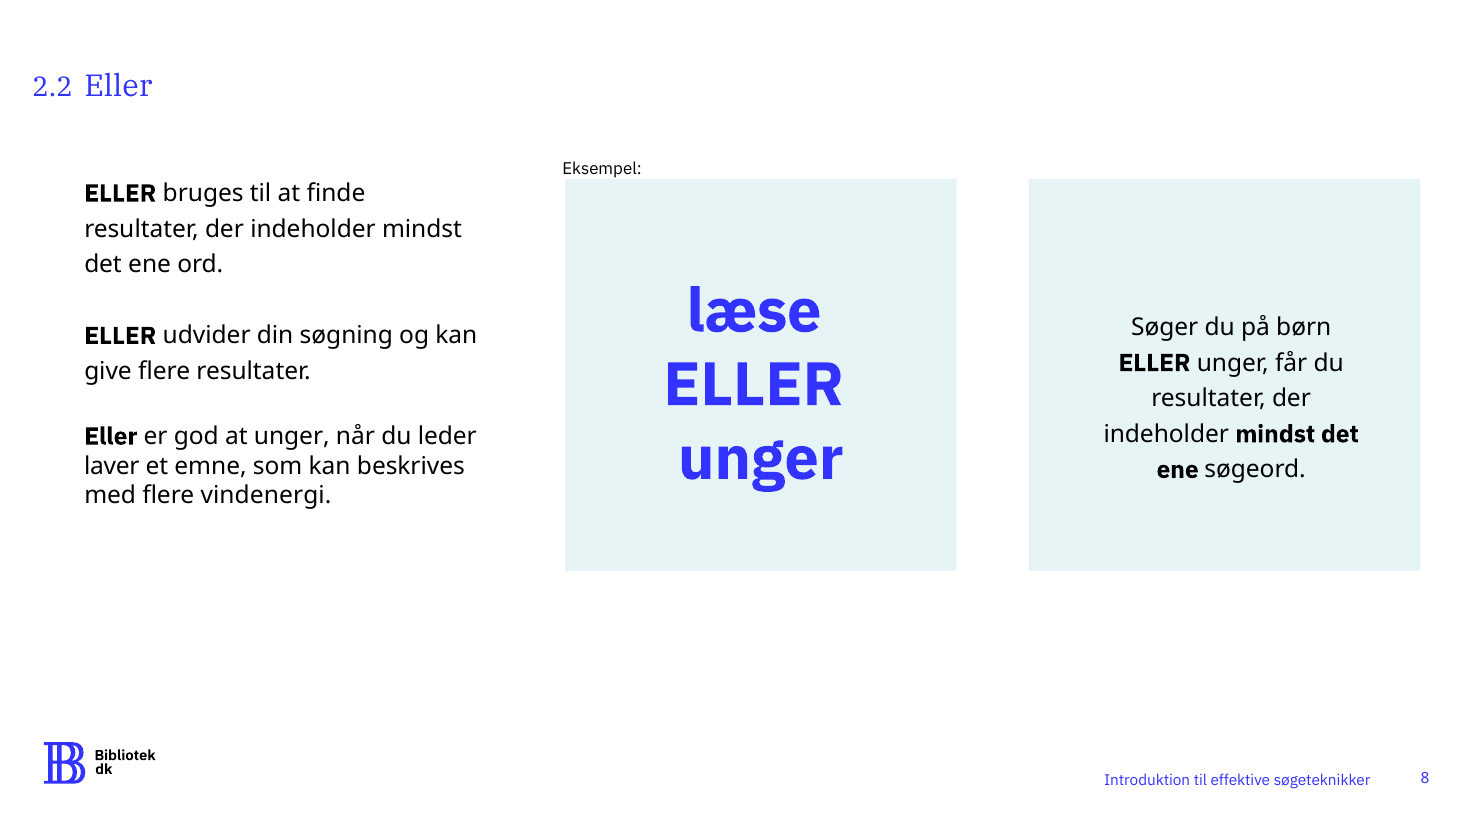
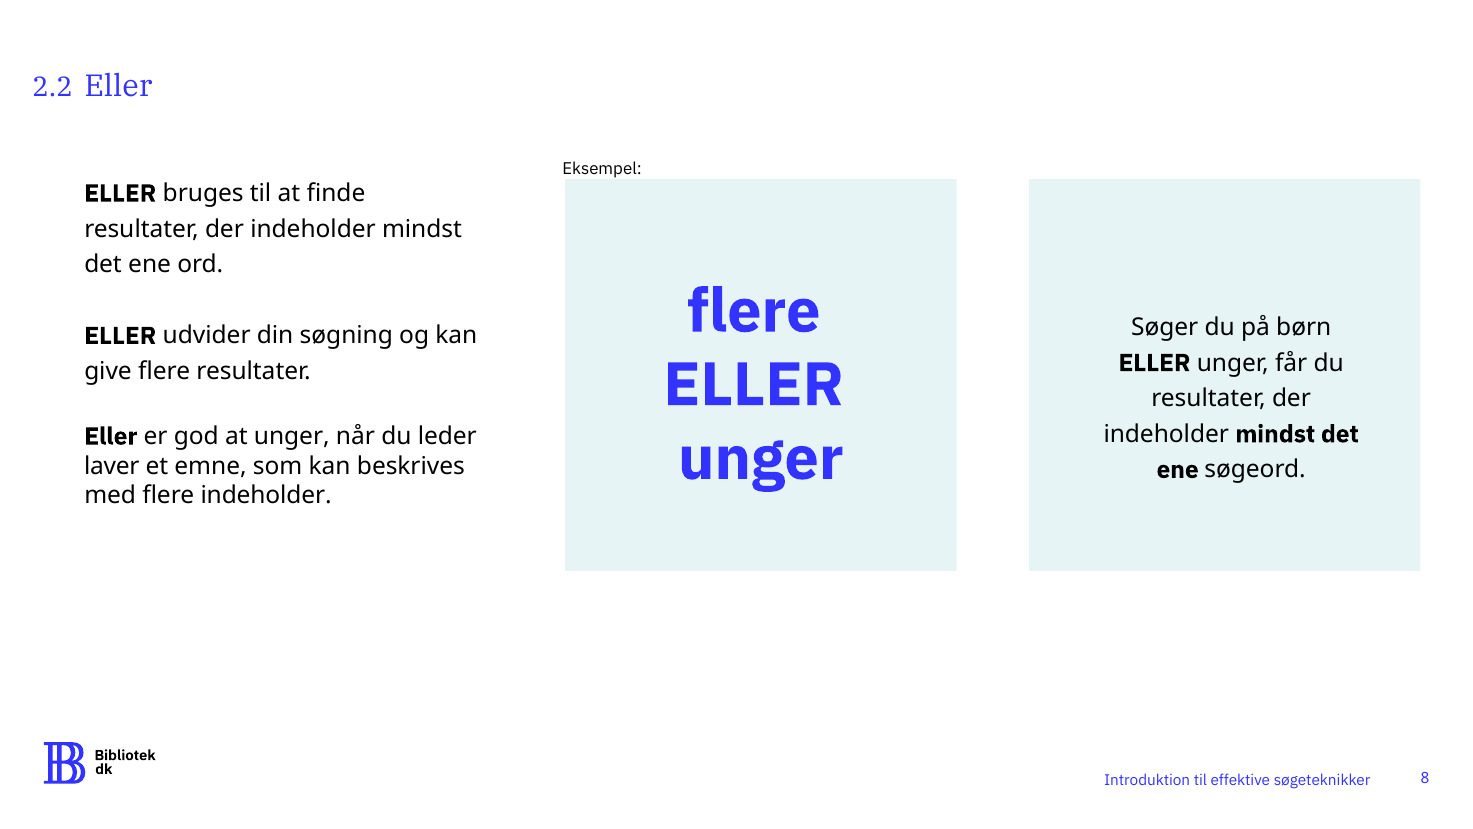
læse at (754, 311): læse -> flere
flere vindenergi: vindenergi -> indeholder
